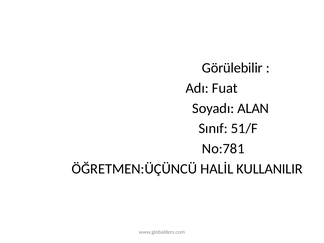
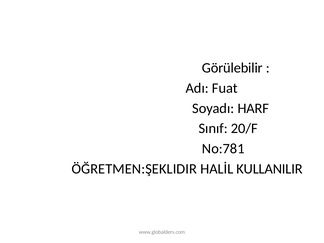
ALAN: ALAN -> HARF
51/F: 51/F -> 20/F
ÖĞRETMEN:ÜÇÜNCÜ: ÖĞRETMEN:ÜÇÜNCÜ -> ÖĞRETMEN:ŞEKLIDIR
